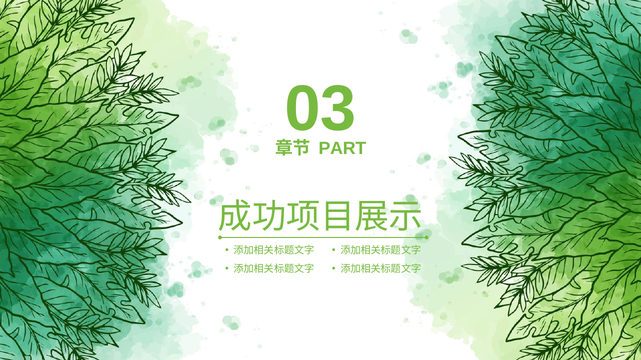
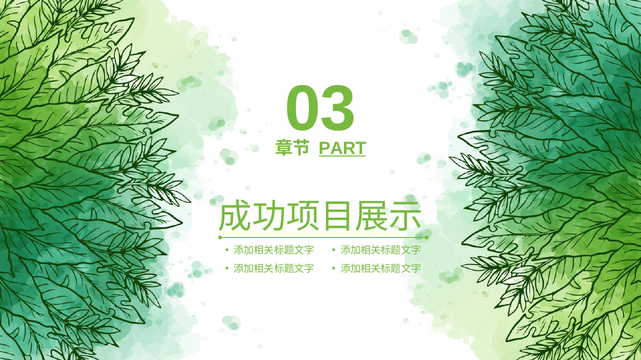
PART underline: none -> present
